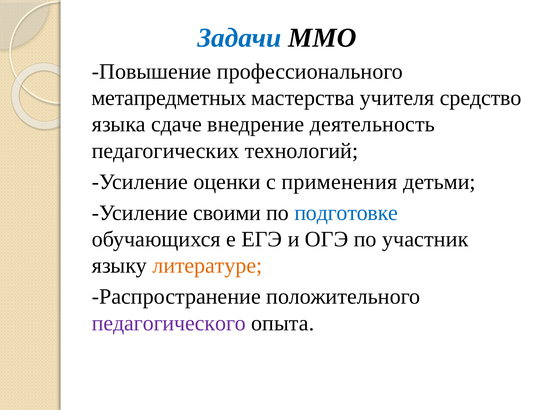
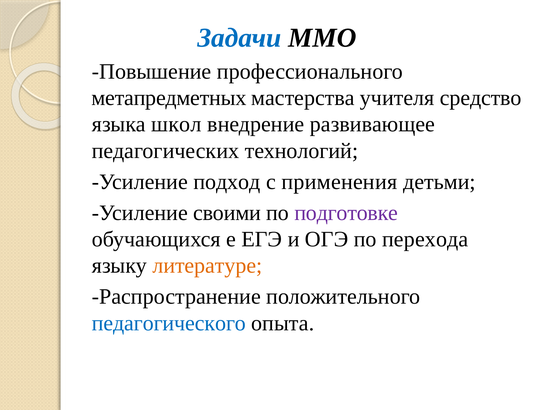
сдаче: сдаче -> школ
деятельность: деятельность -> развивающее
оценки: оценки -> подход
подготовке colour: blue -> purple
участник: участник -> перехода
педагогического colour: purple -> blue
